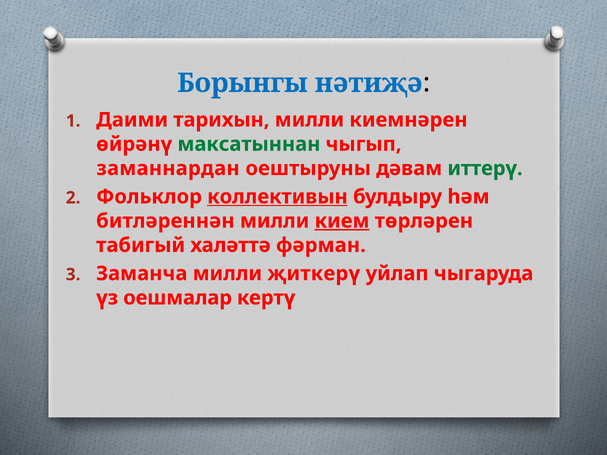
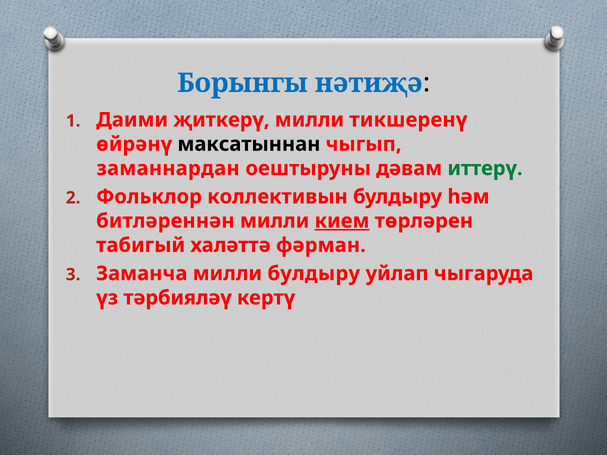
тарихын: тарихын -> җиткерү
киемнәрен: киемнәрен -> тикшеренү
максатыннан colour: green -> black
коллективын underline: present -> none
милли җиткерү: җиткерү -> булдыру
оешмалар: оешмалар -> тәрбияләү
